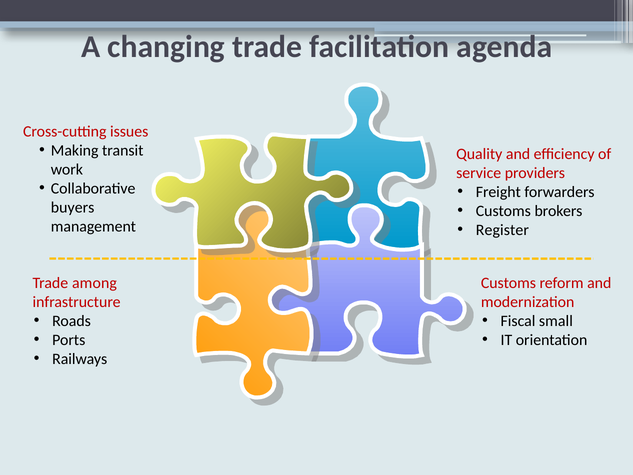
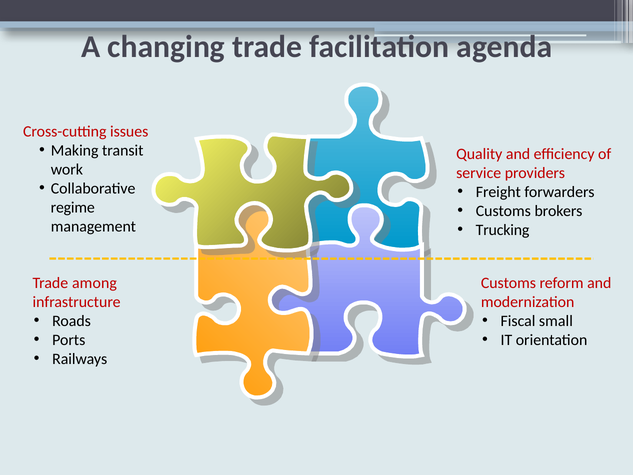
buyers: buyers -> regime
Register: Register -> Trucking
